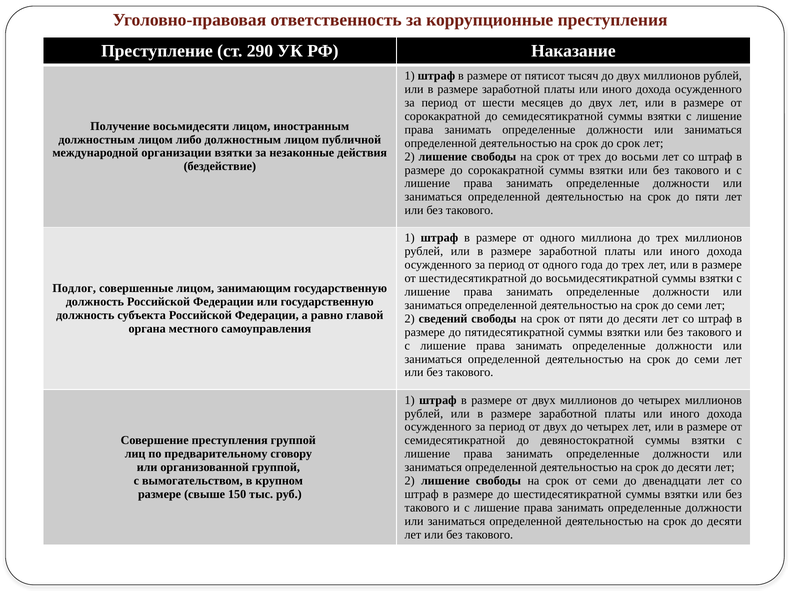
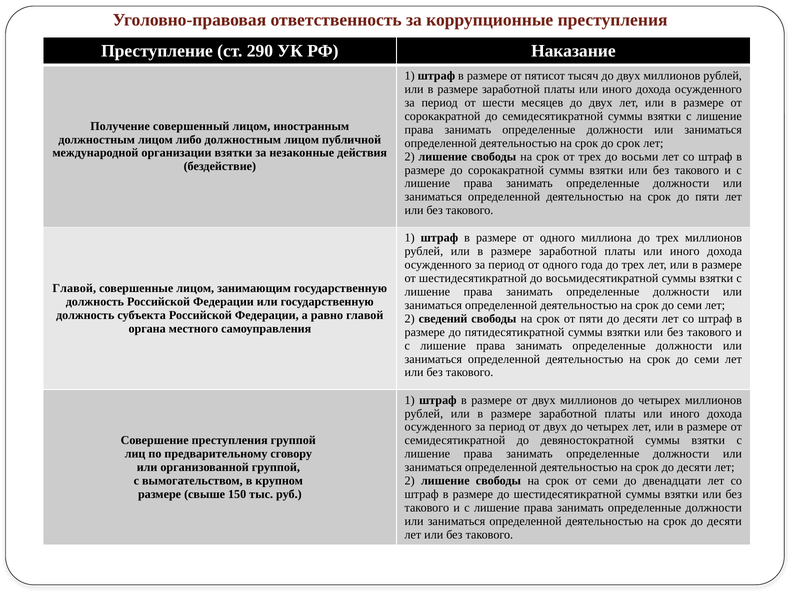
восьмидесяти: восьмидесяти -> совершенный
Подлог at (74, 288): Подлог -> Главой
